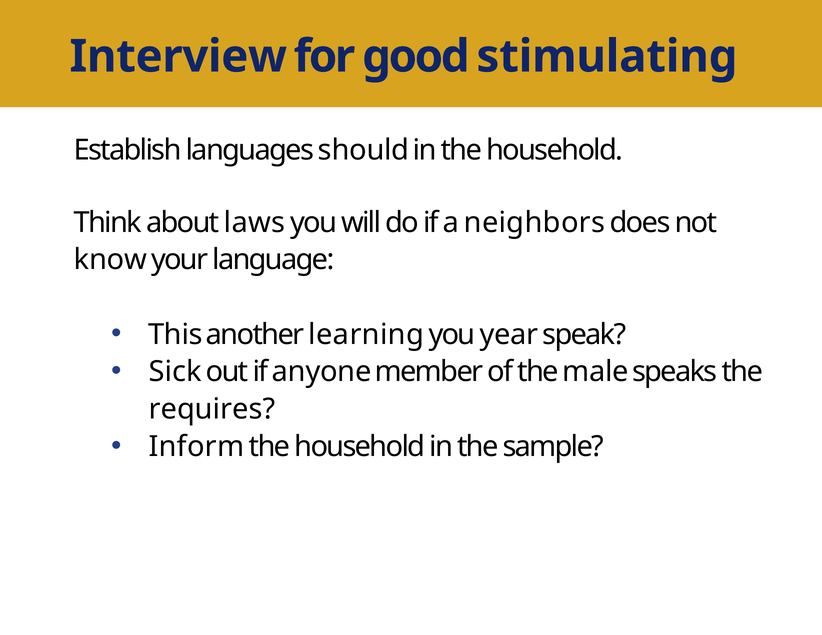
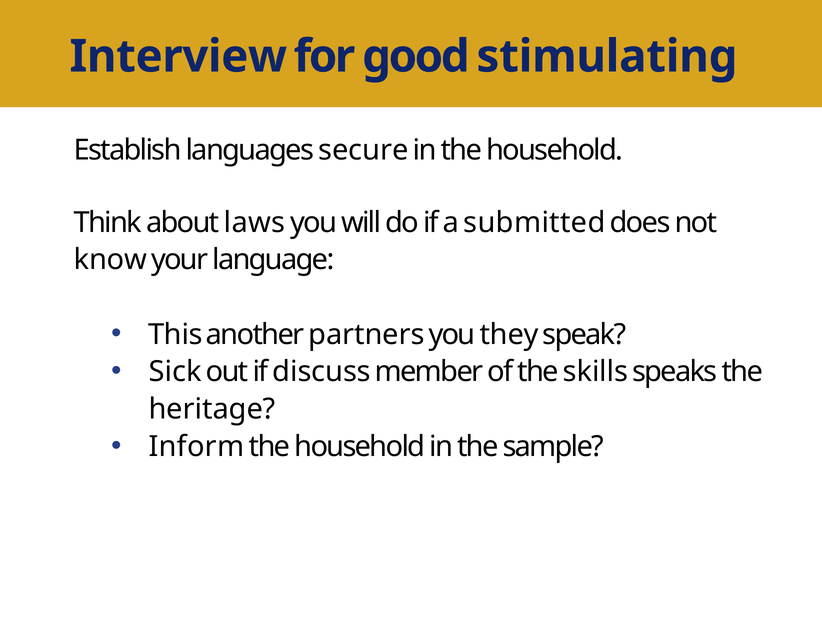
should: should -> secure
neighbors: neighbors -> submitted
learning: learning -> partners
year: year -> they
anyone: anyone -> discuss
male: male -> skills
requires: requires -> heritage
